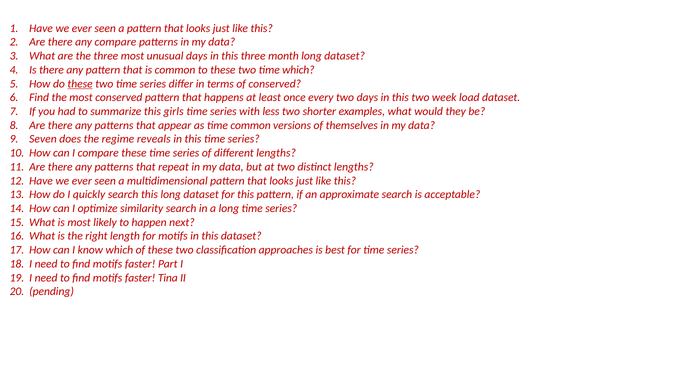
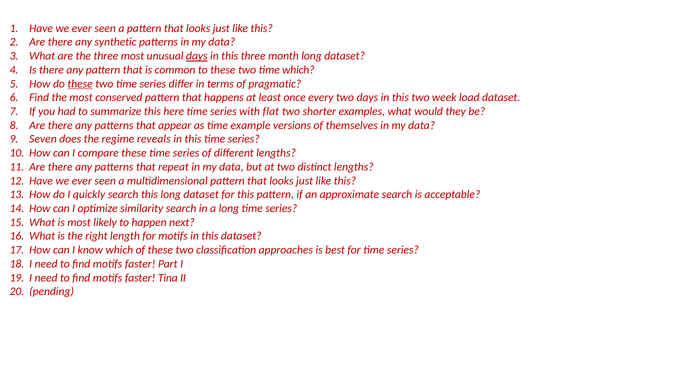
any compare: compare -> synthetic
days at (197, 56) underline: none -> present
of conserved: conserved -> pragmatic
girls: girls -> here
less: less -> flat
time common: common -> example
